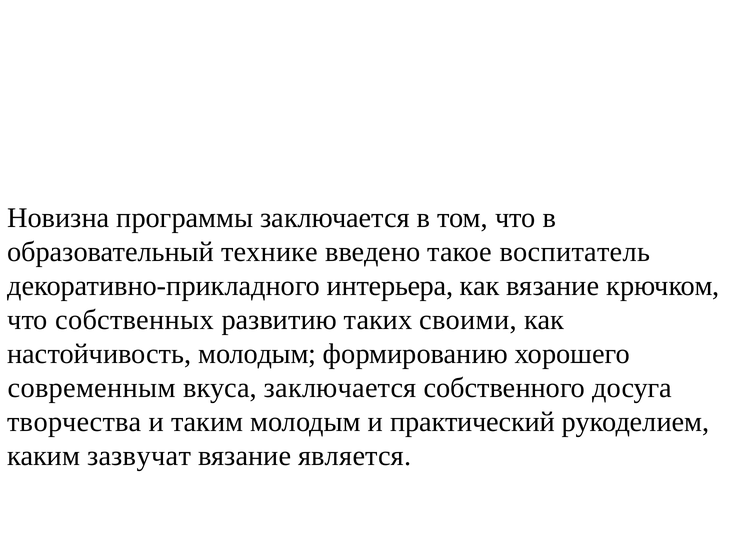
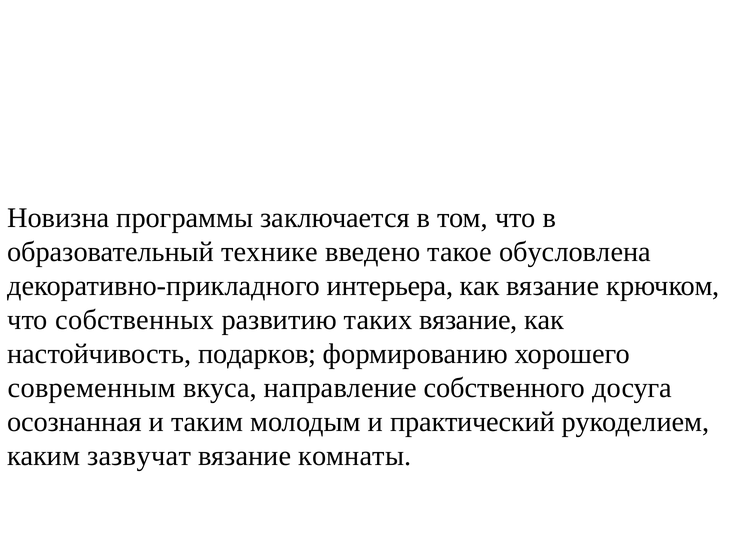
воспитатель: воспитатель -> обусловлена
таких своими: своими -> вязание
настойчивость молодым: молодым -> подарков
вкуса заключается: заключается -> направление
творчества: творчества -> осознанная
является: является -> комнаты
